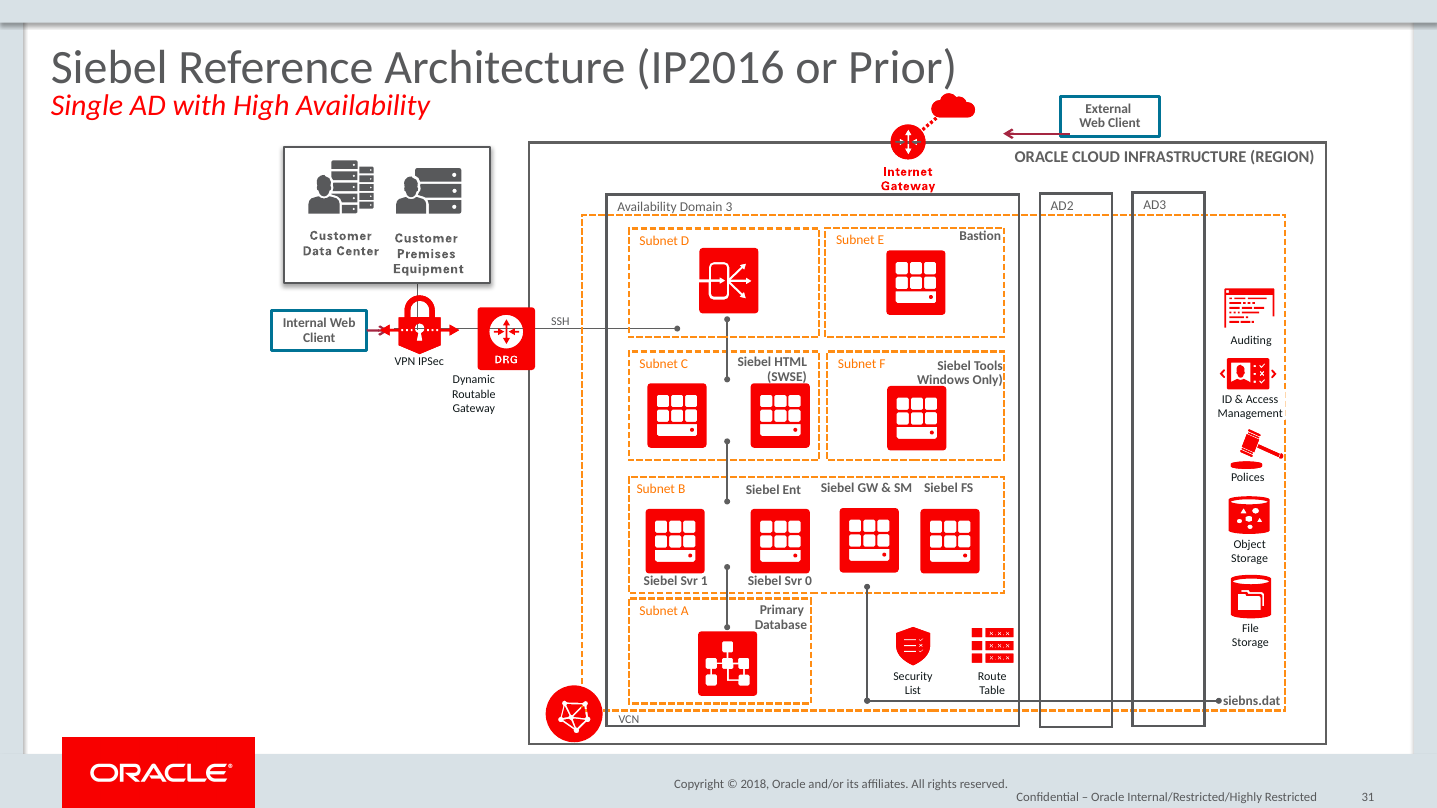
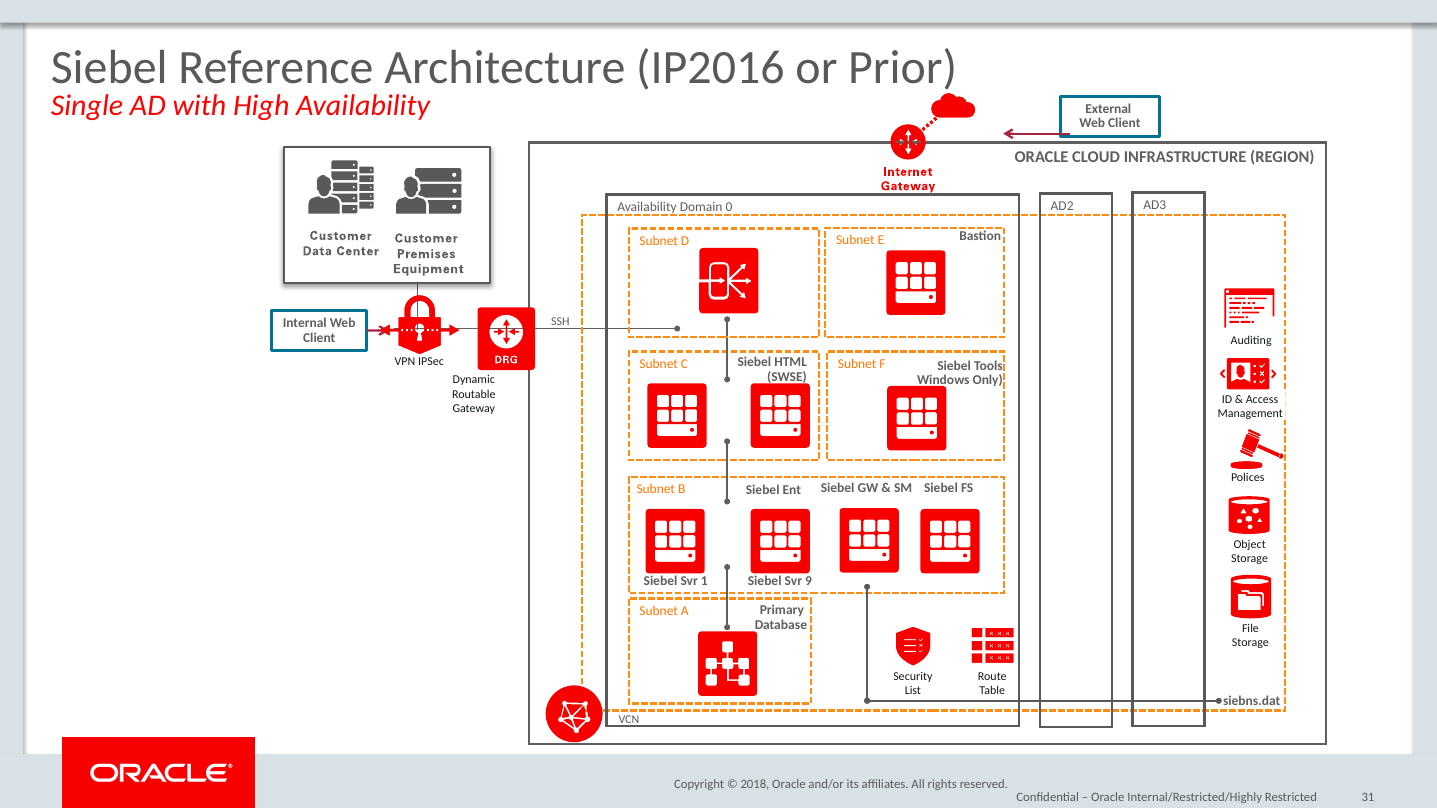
3: 3 -> 0
0: 0 -> 9
